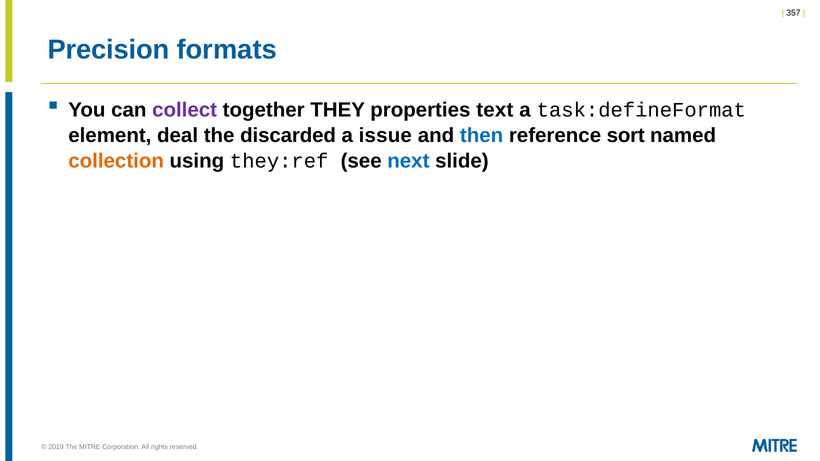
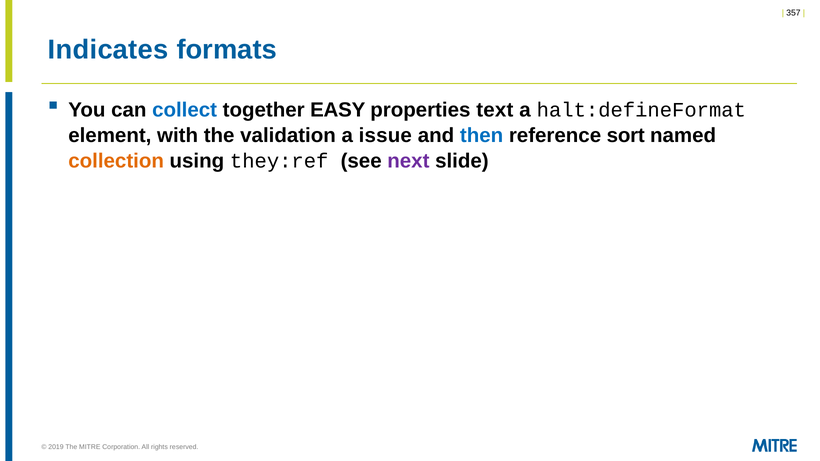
Precision: Precision -> Indicates
collect colour: purple -> blue
THEY: THEY -> EASY
task:defineFormat: task:defineFormat -> halt:defineFormat
deal: deal -> with
discarded: discarded -> validation
next colour: blue -> purple
